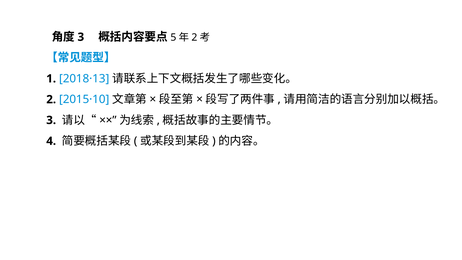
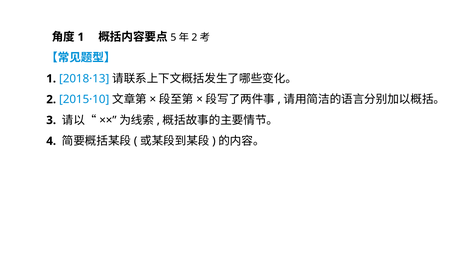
3 at (81, 37): 3 -> 1
